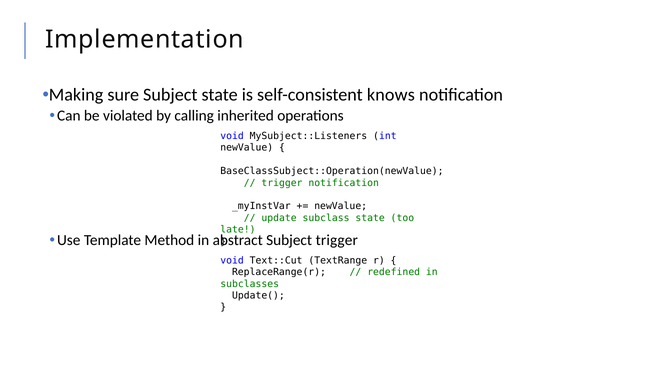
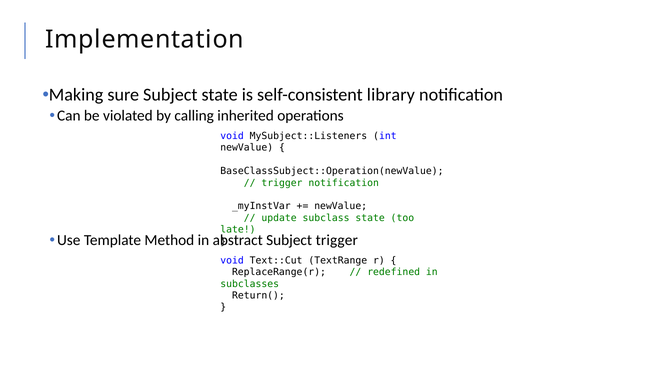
knows: knows -> library
Update(: Update( -> Return(
